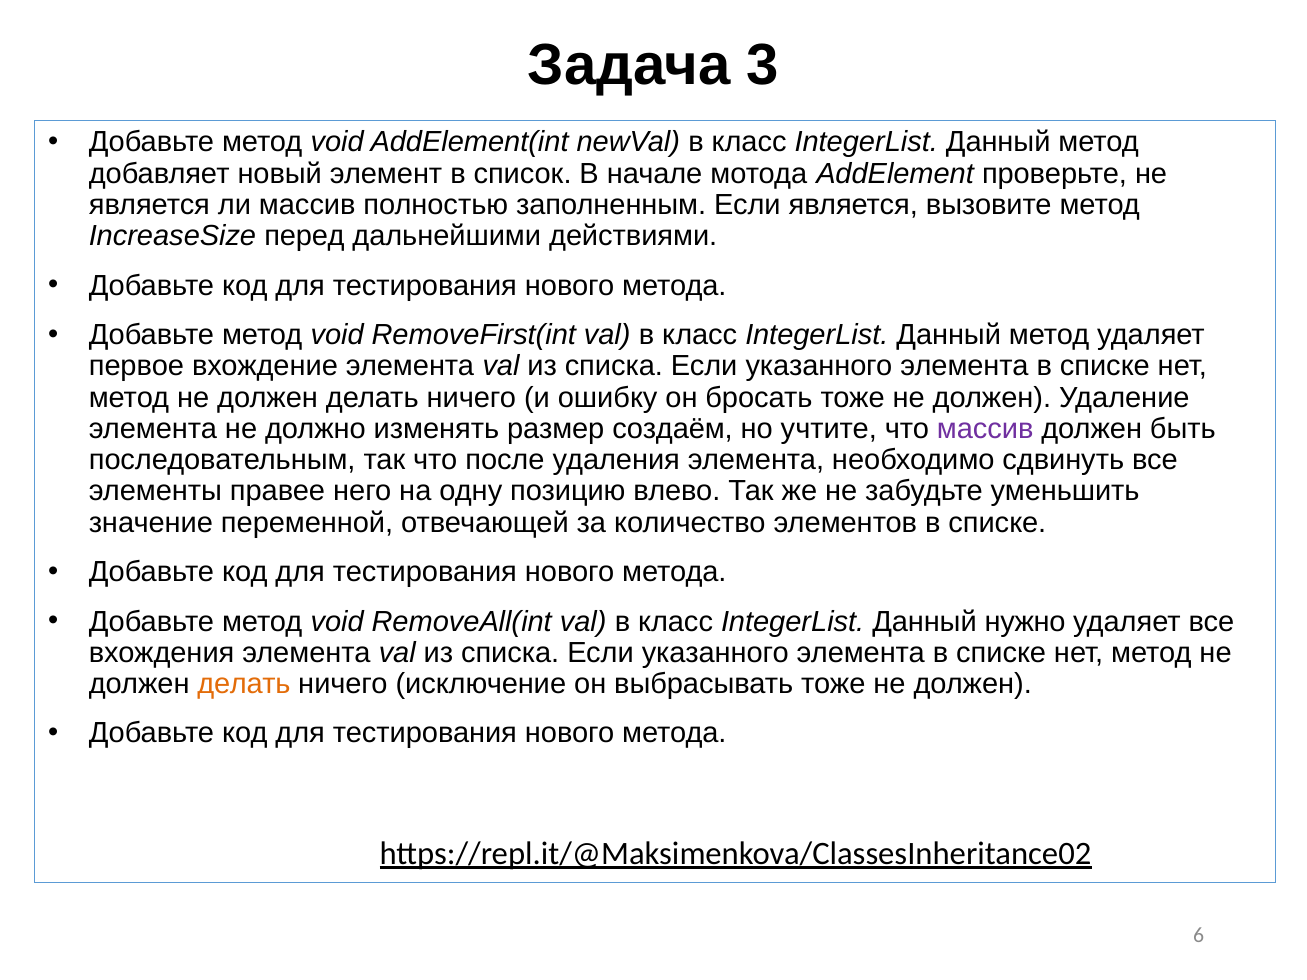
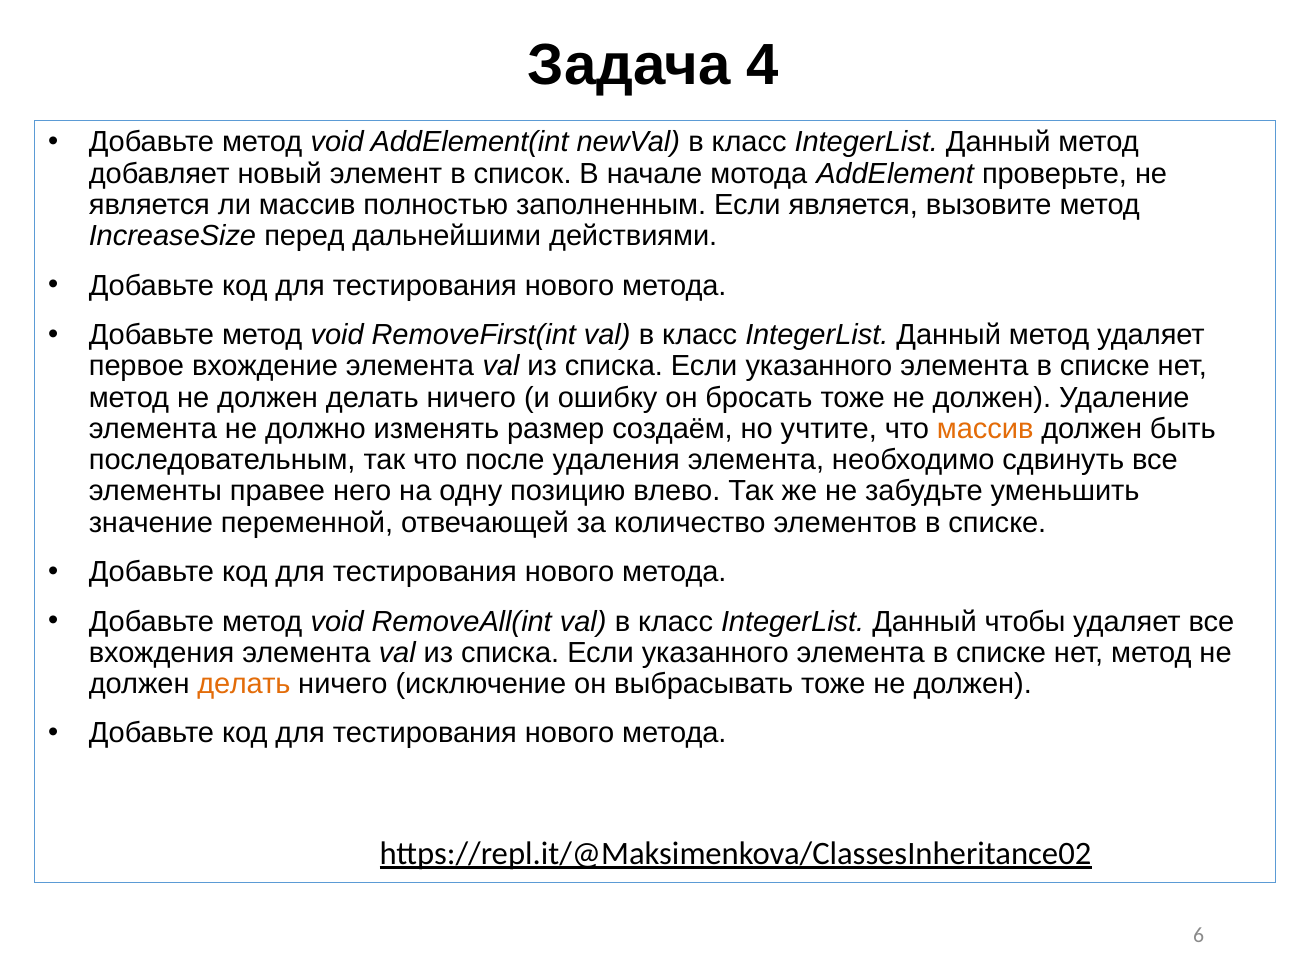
3: 3 -> 4
массив at (985, 429) colour: purple -> orange
нужно: нужно -> чтобы
